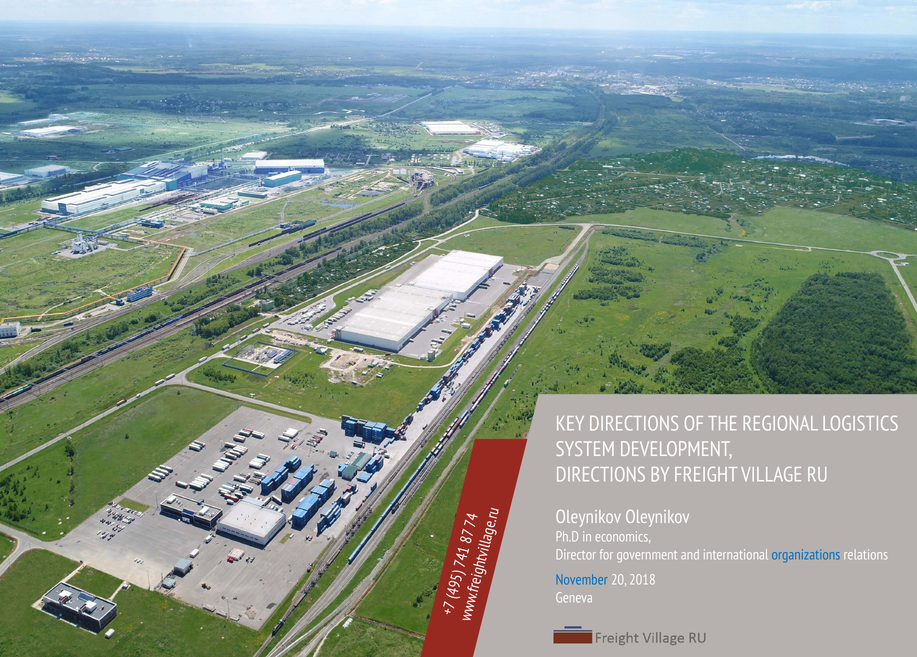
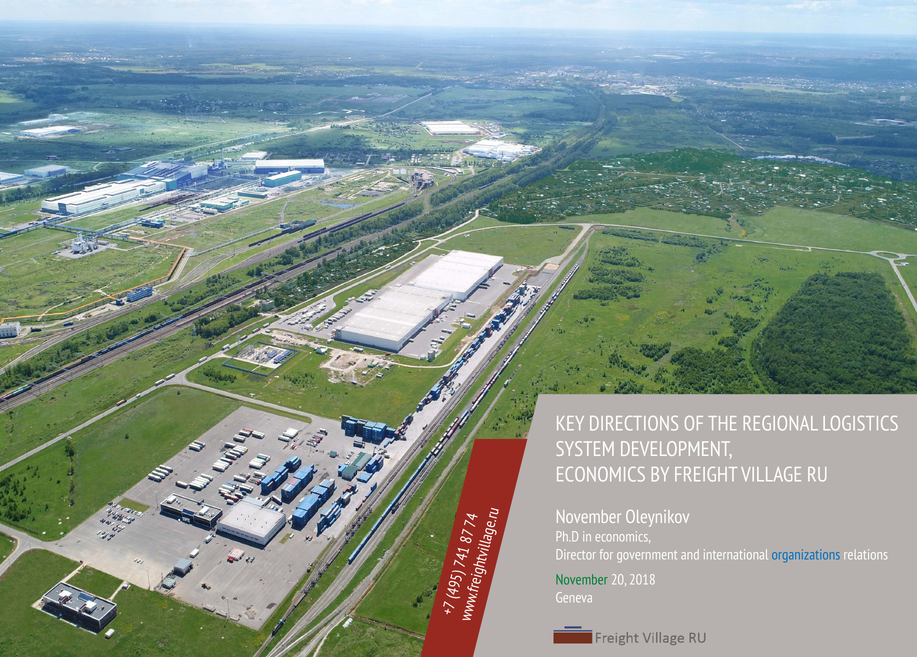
DIRECTIONS at (601, 475): DIRECTIONS -> ECONOMICS
Oleynikov at (588, 517): Oleynikov -> November
November at (582, 580) colour: blue -> green
